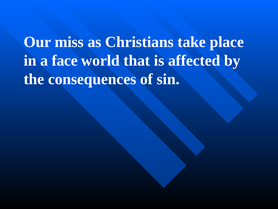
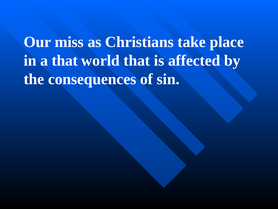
a face: face -> that
